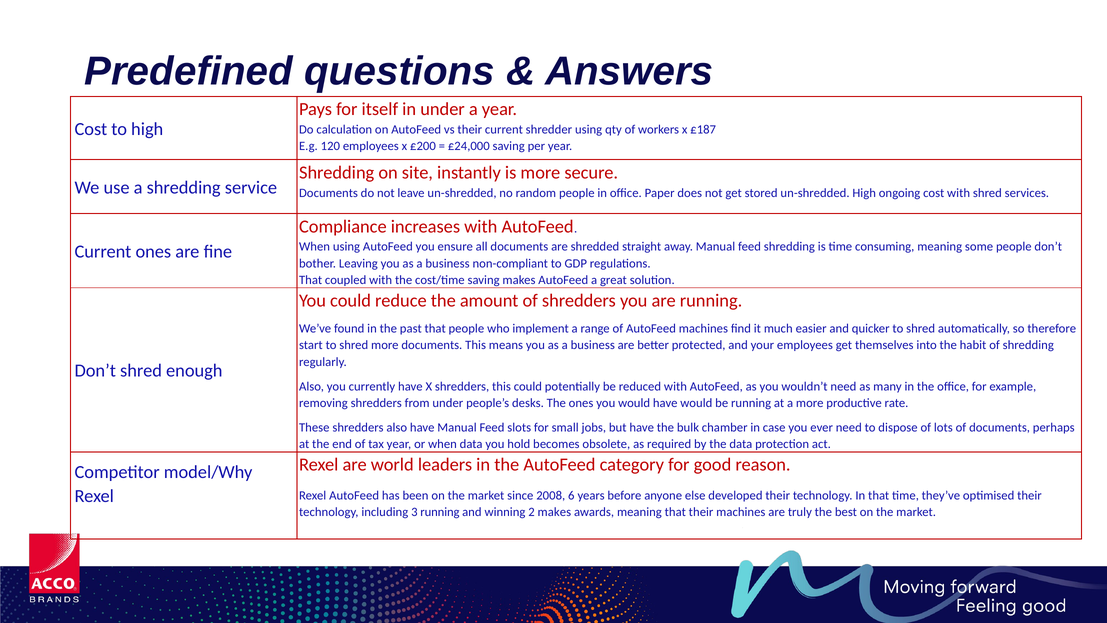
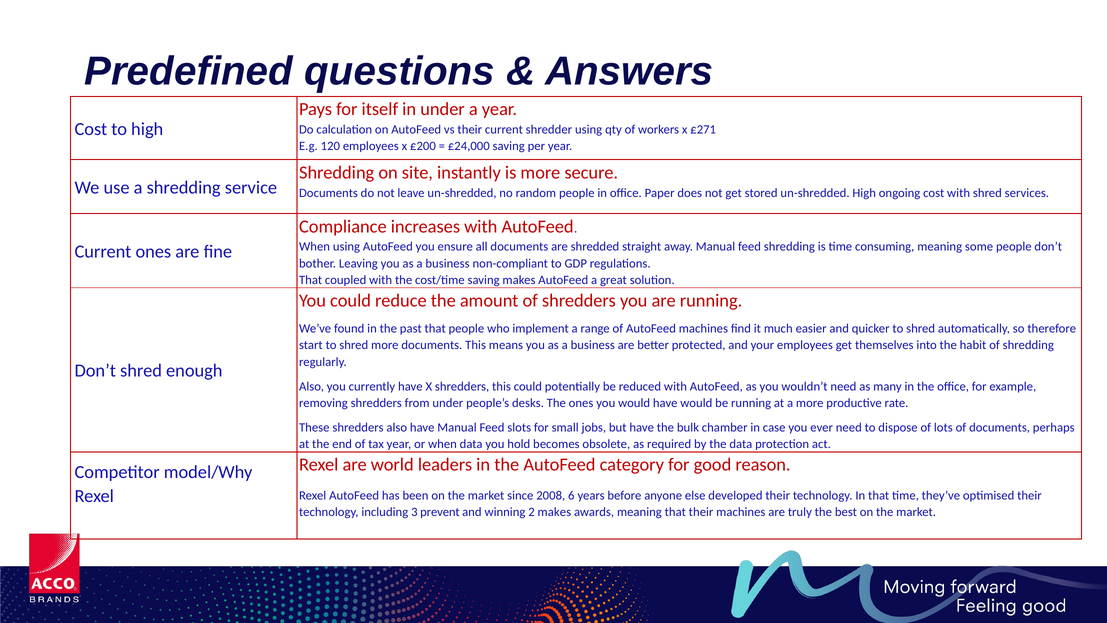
£187: £187 -> £271
3 running: running -> prevent
